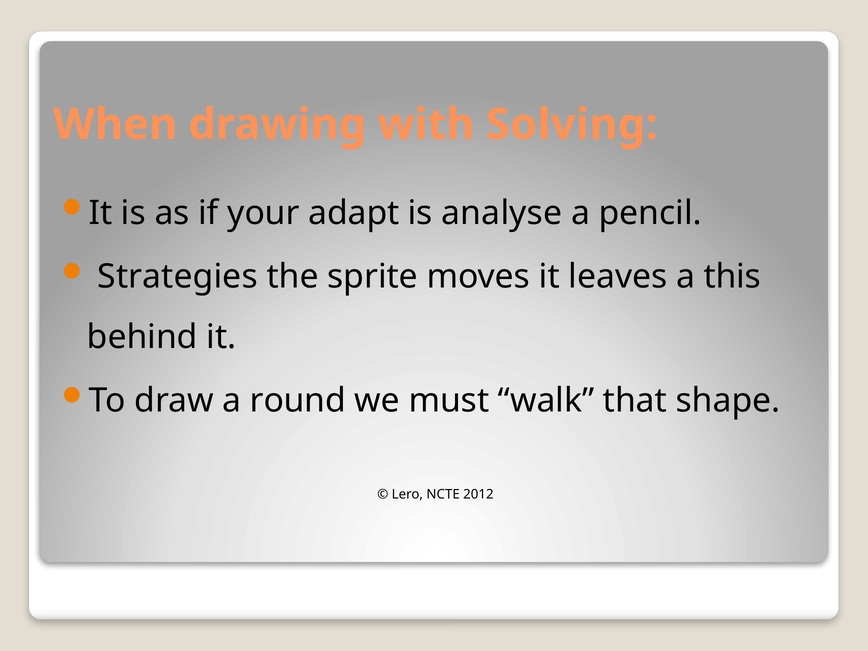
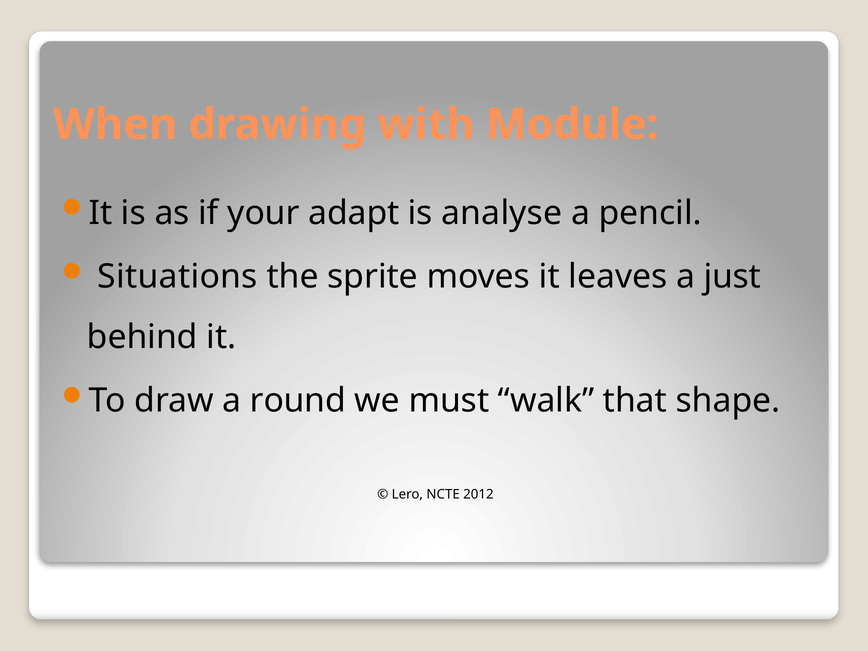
Solving: Solving -> Module
Strategies: Strategies -> Situations
this: this -> just
